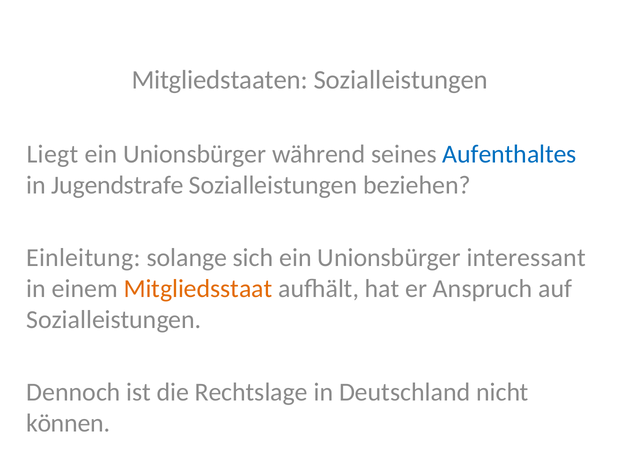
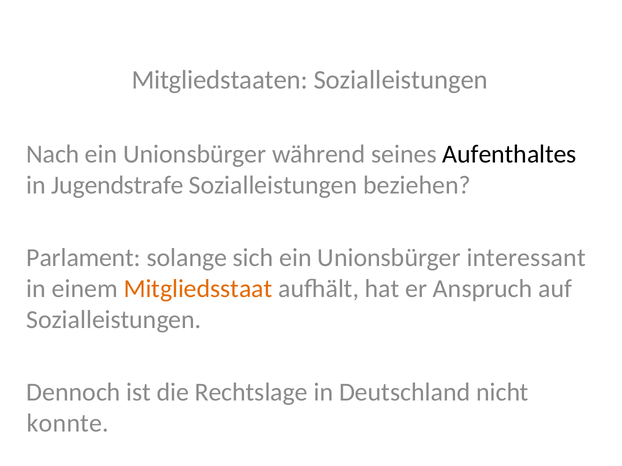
Liegt: Liegt -> Nach
Aufenthaltes colour: blue -> black
Einleitung: Einleitung -> Parlament
können: können -> konnte
